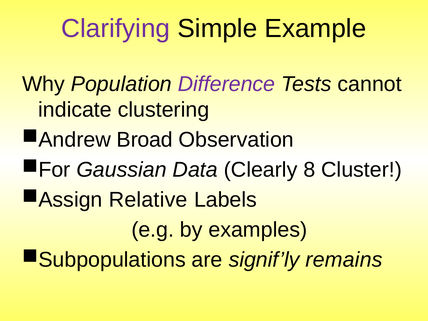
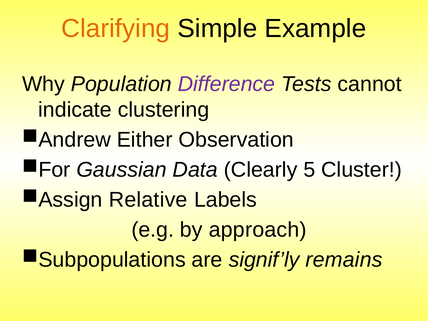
Clarifying colour: purple -> orange
Broad: Broad -> Either
8: 8 -> 5
examples: examples -> approach
